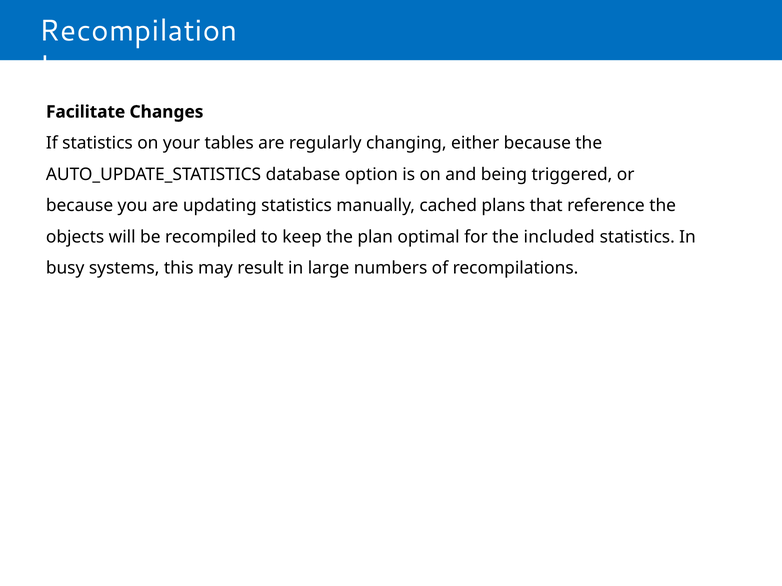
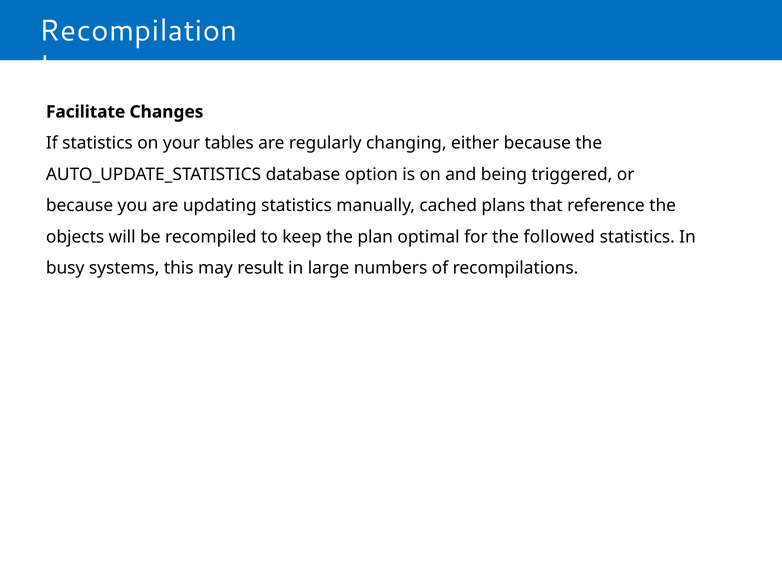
included: included -> followed
